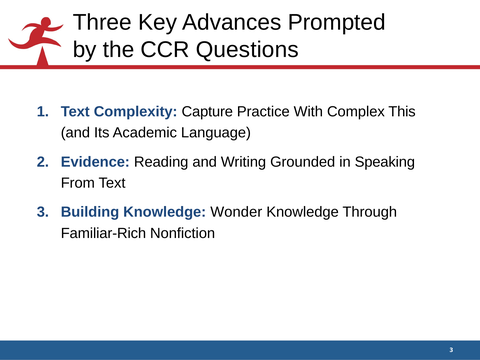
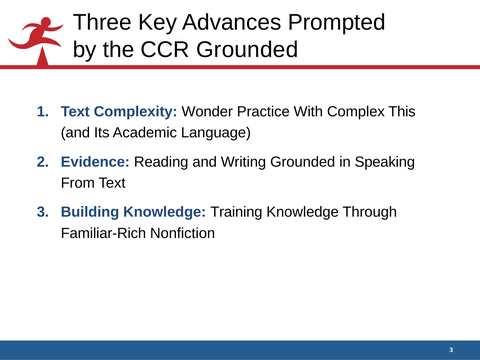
CCR Questions: Questions -> Grounded
Capture: Capture -> Wonder
Wonder: Wonder -> Training
